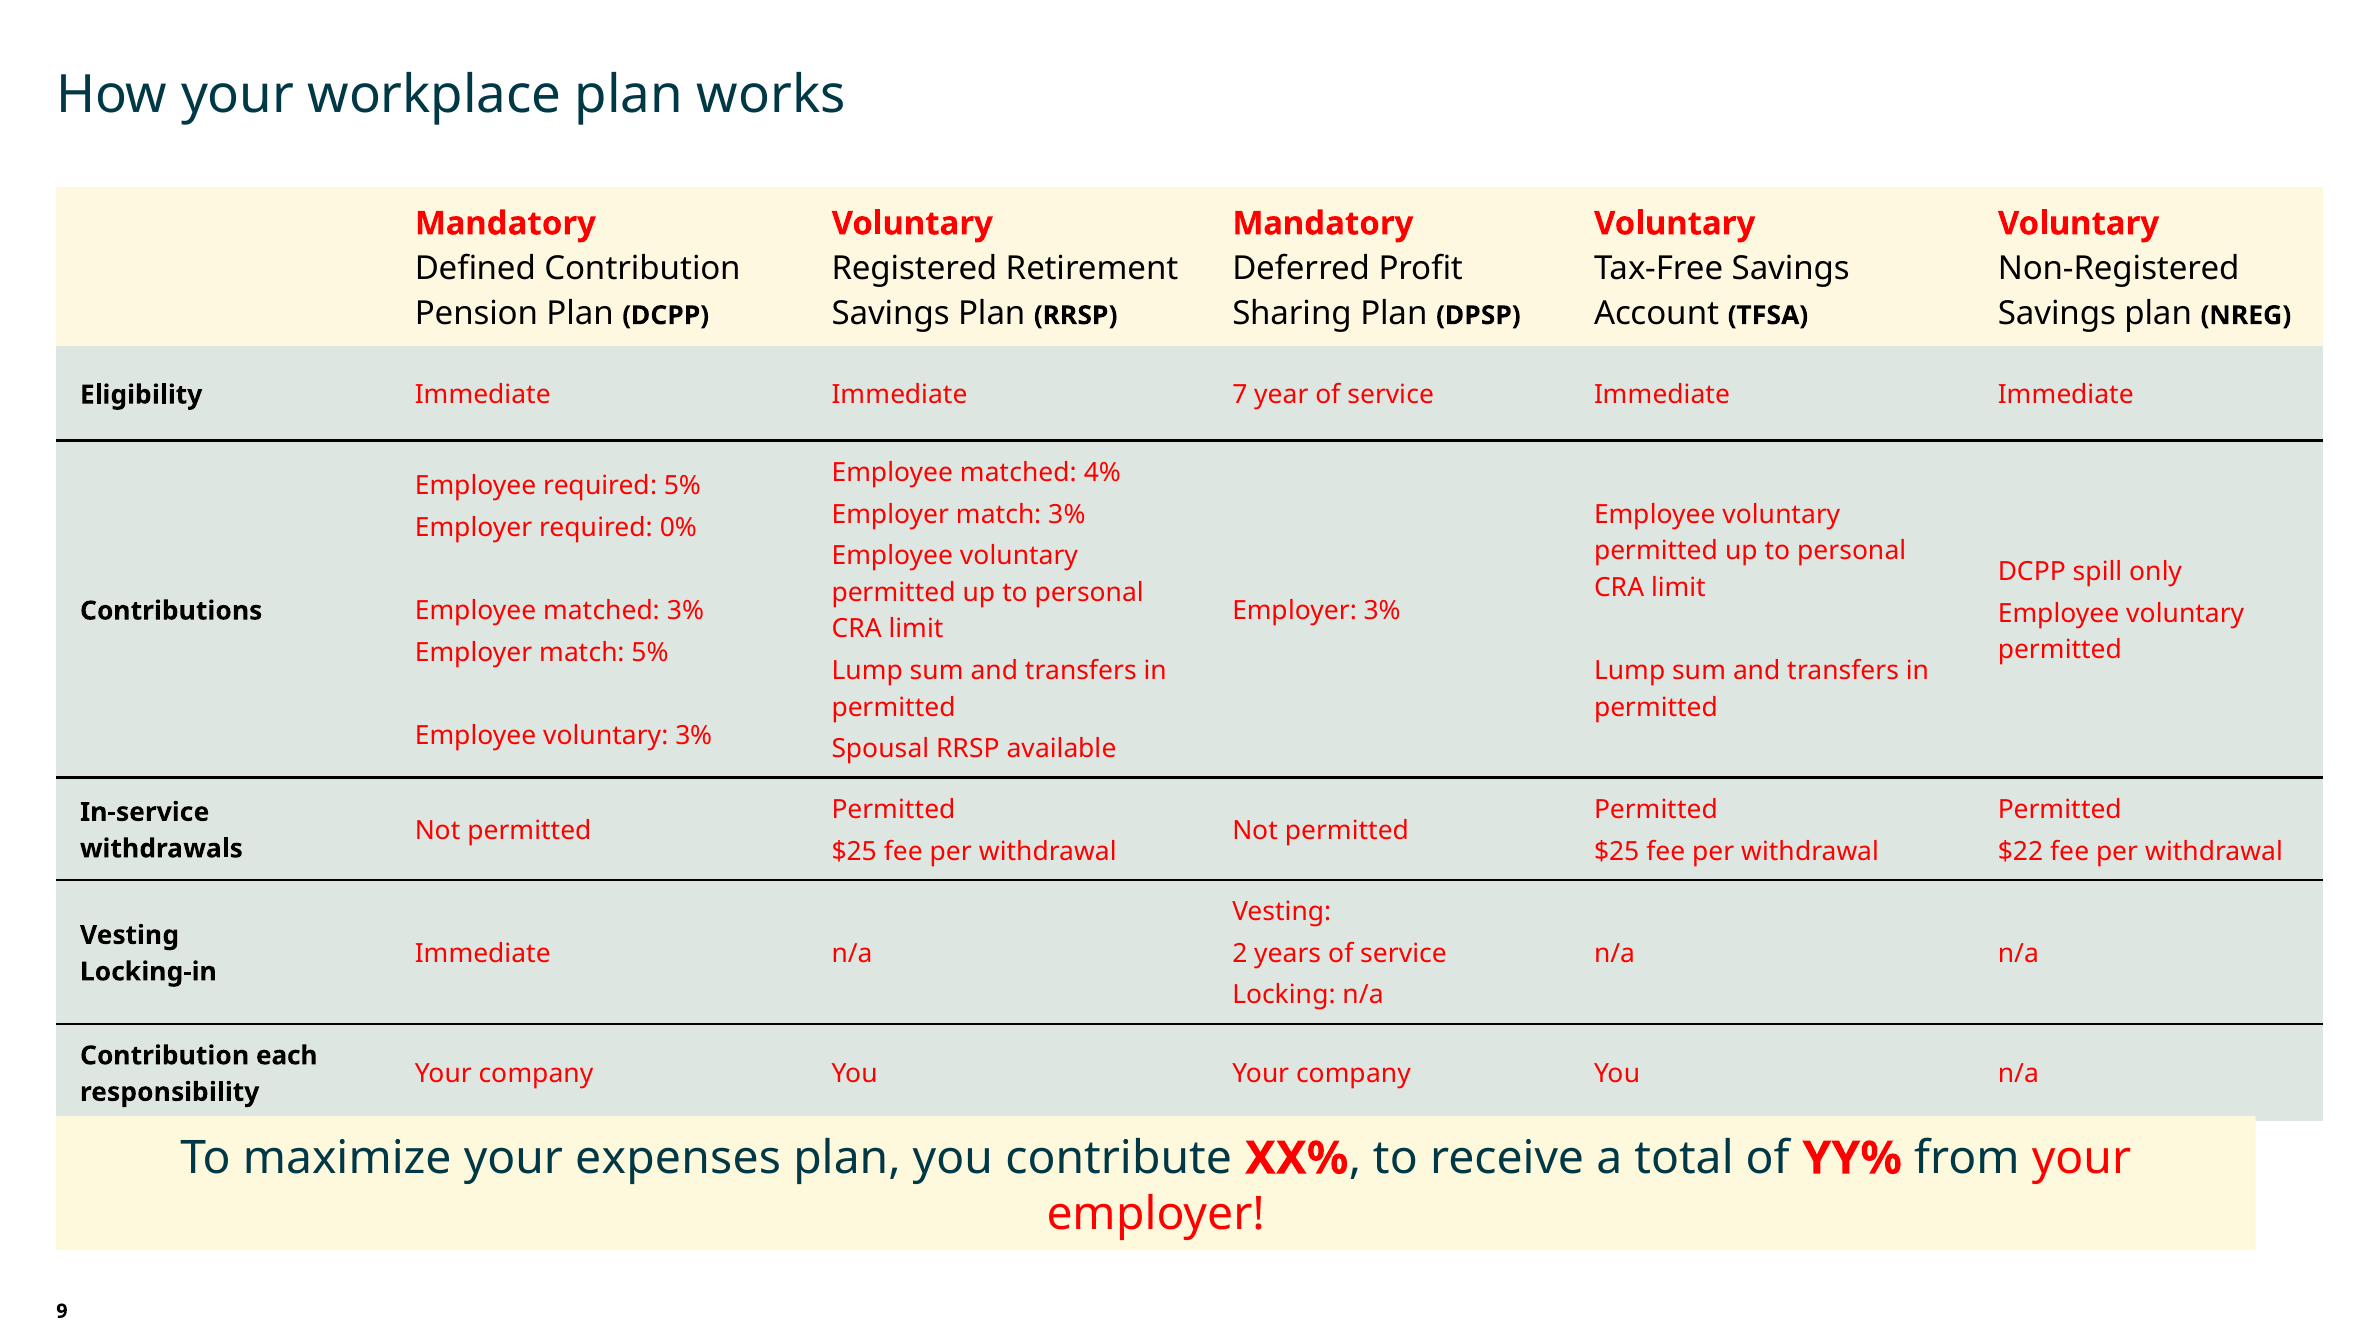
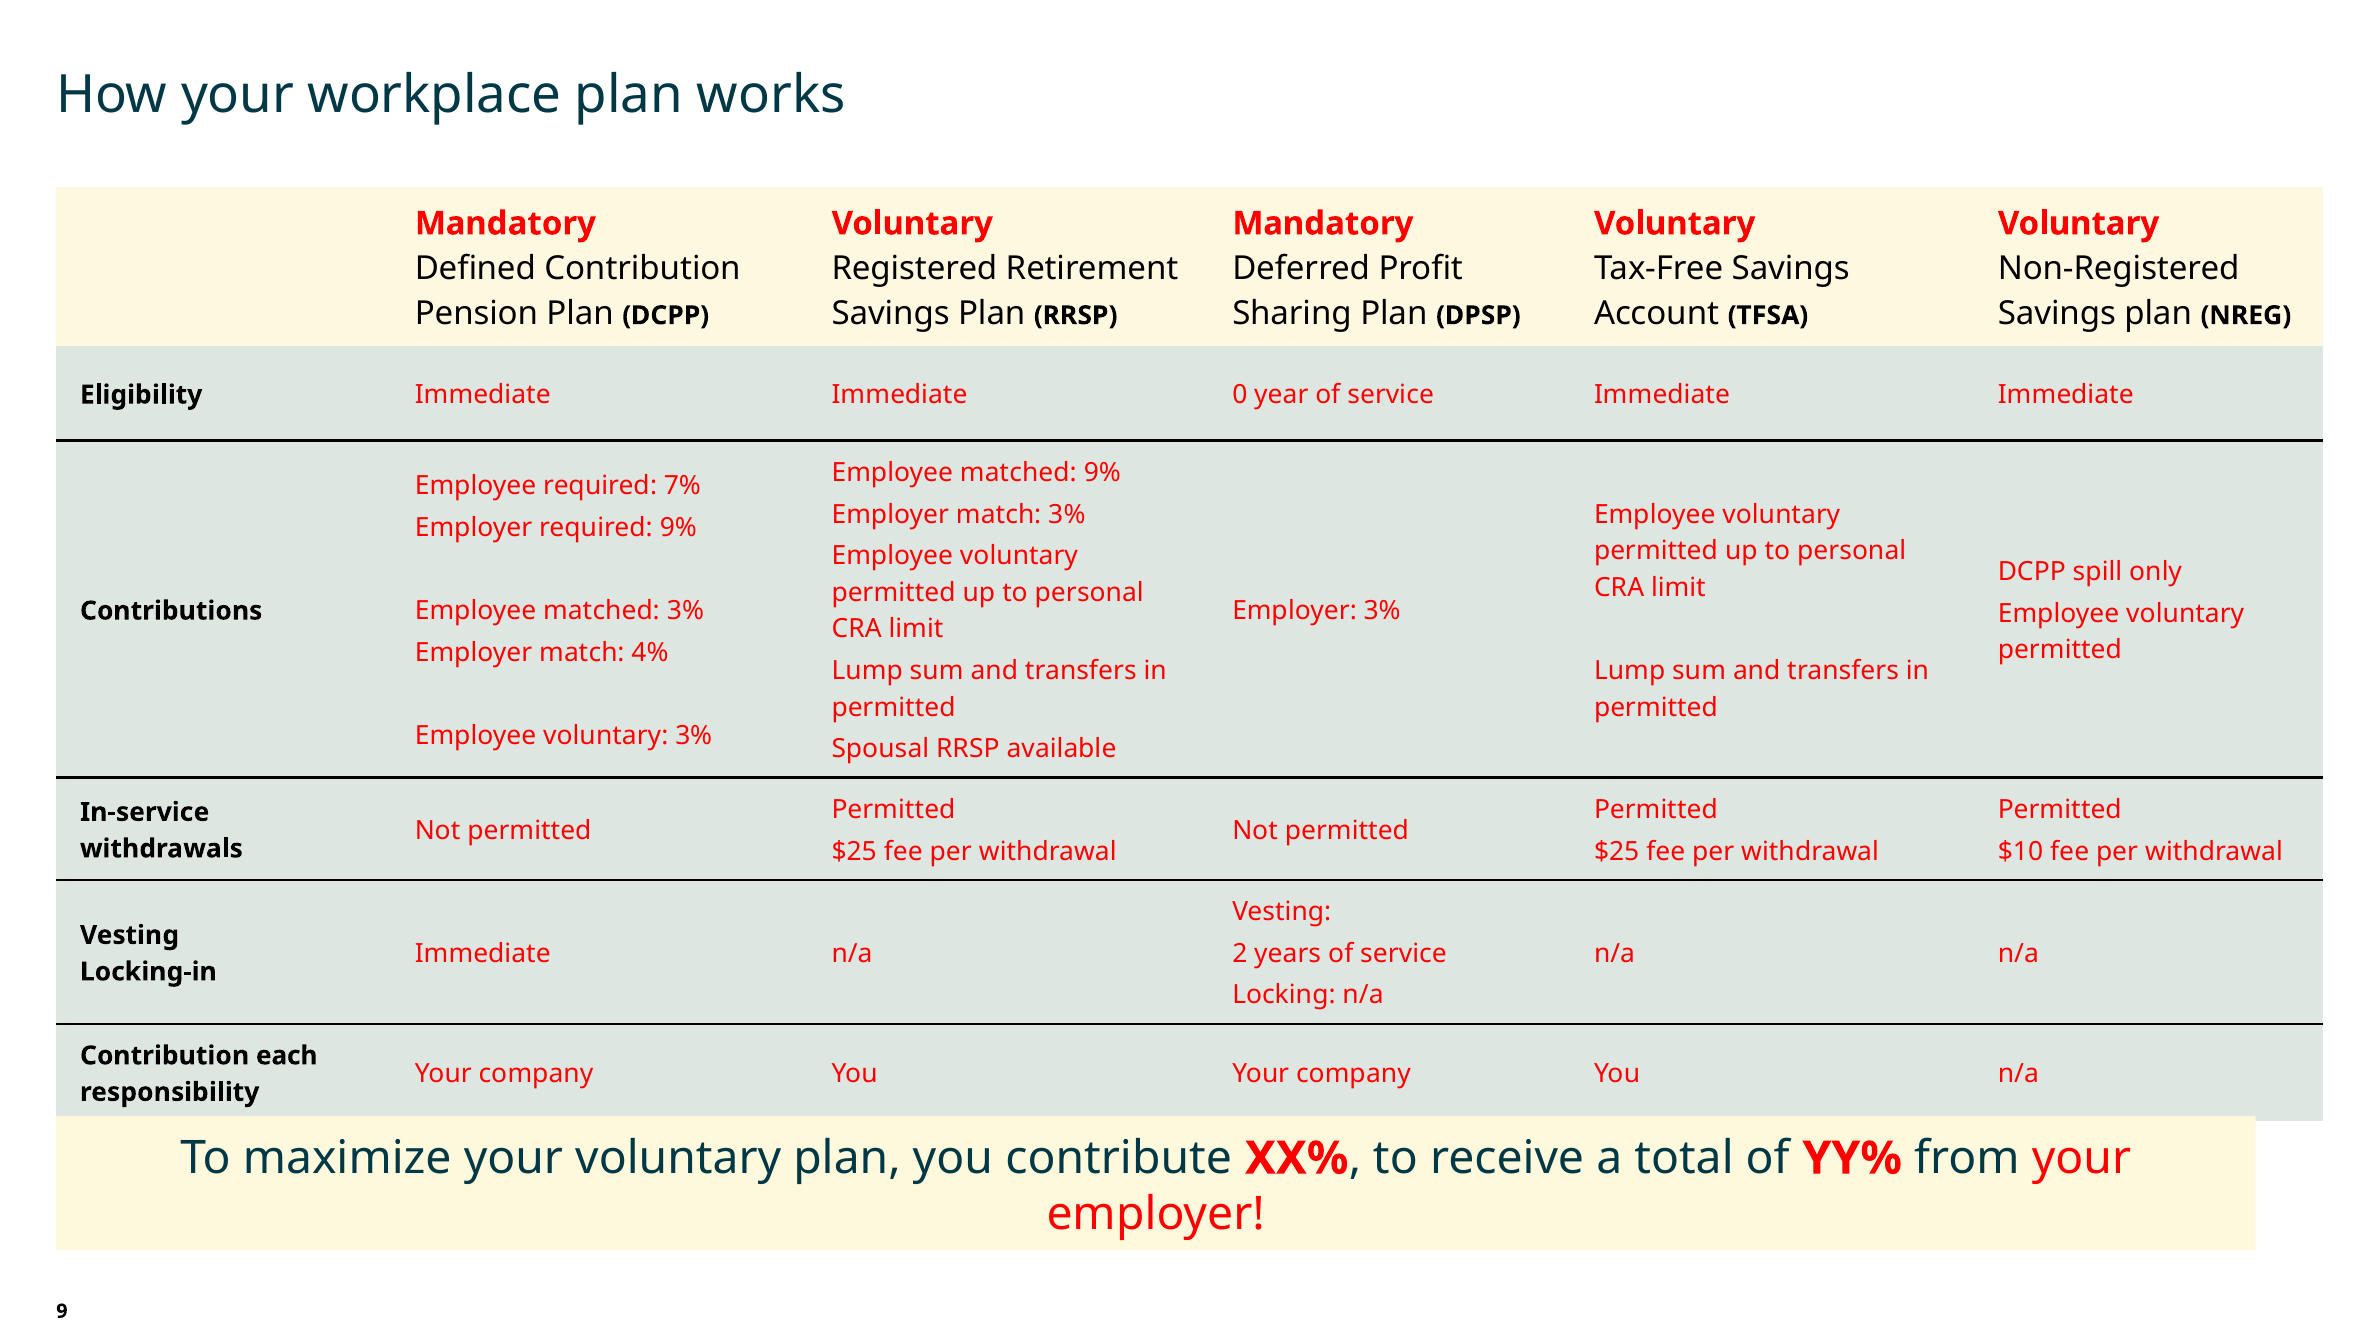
7: 7 -> 0
matched 4%: 4% -> 9%
required 5%: 5% -> 7%
required 0%: 0% -> 9%
match 5%: 5% -> 4%
$22: $22 -> $10
your expenses: expenses -> voluntary
